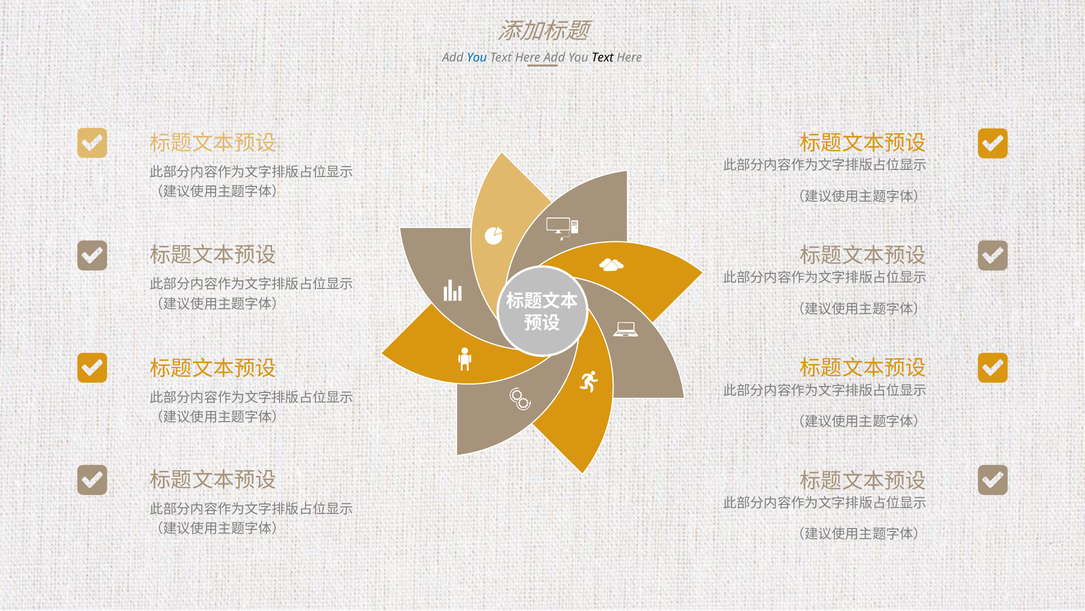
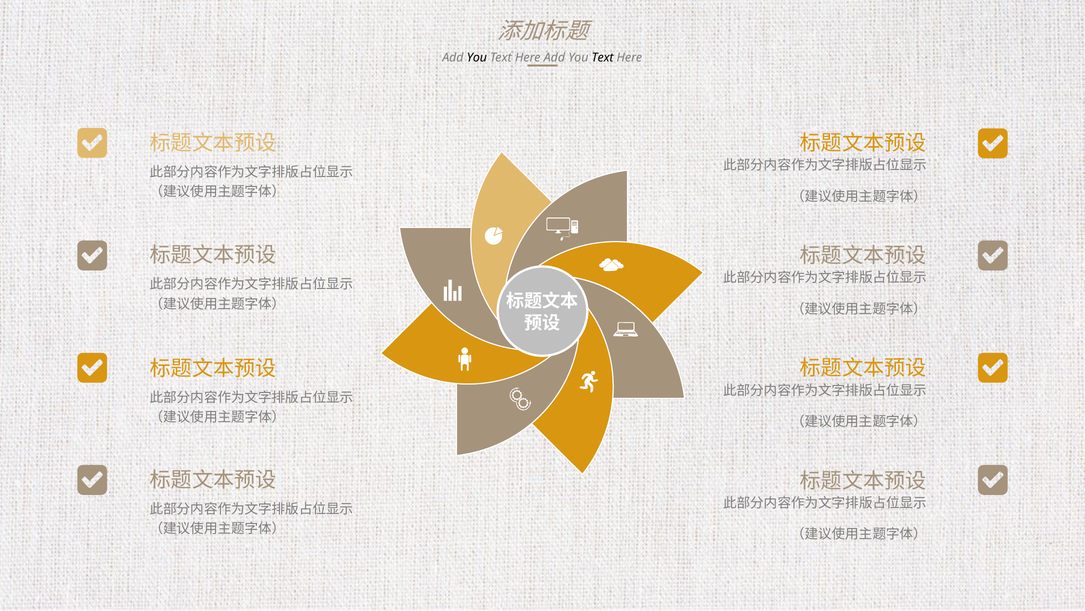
You at (477, 58) colour: blue -> black
